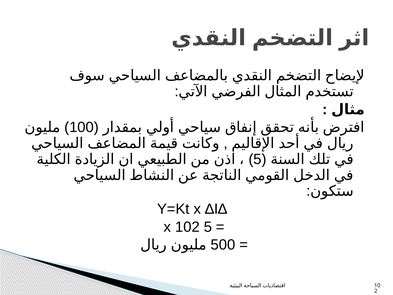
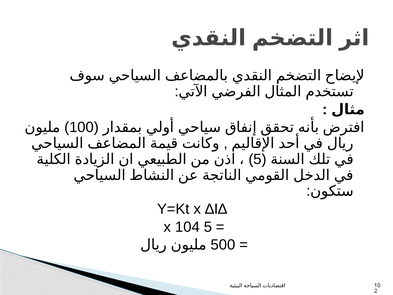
102: 102 -> 104
